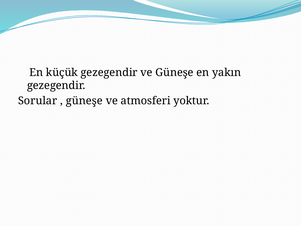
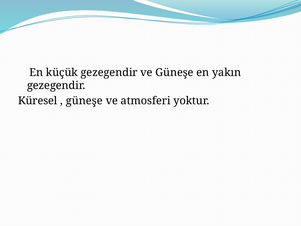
Sorular: Sorular -> Küresel
